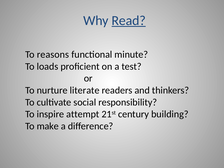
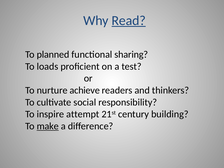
reasons: reasons -> planned
minute: minute -> sharing
literate: literate -> achieve
make underline: none -> present
